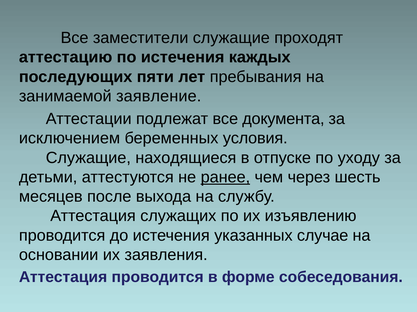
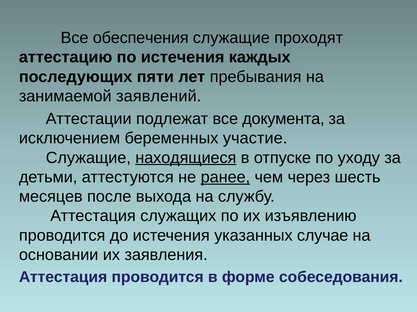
заместители: заместители -> обеспечения
заявление: заявление -> заявлений
условия: условия -> участие
находящиеся underline: none -> present
